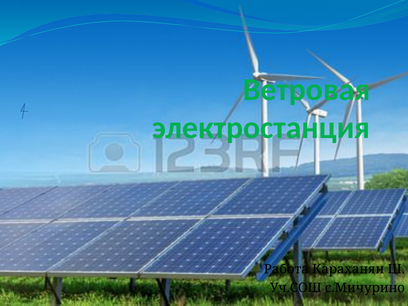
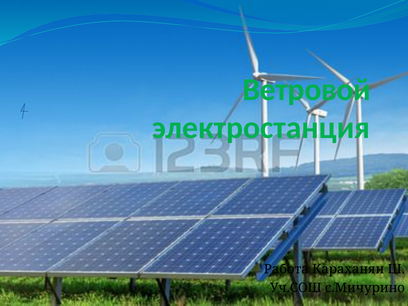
Ветровая: Ветровая -> Ветровой
